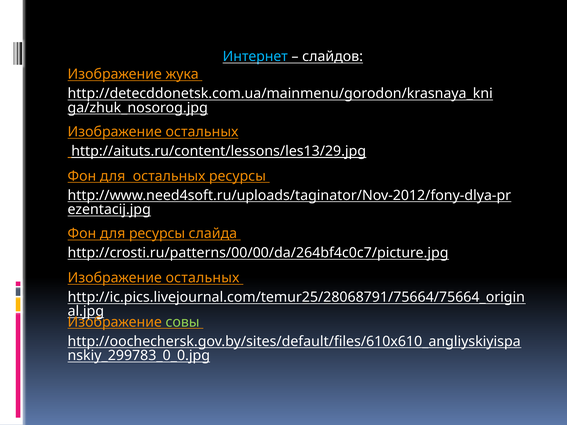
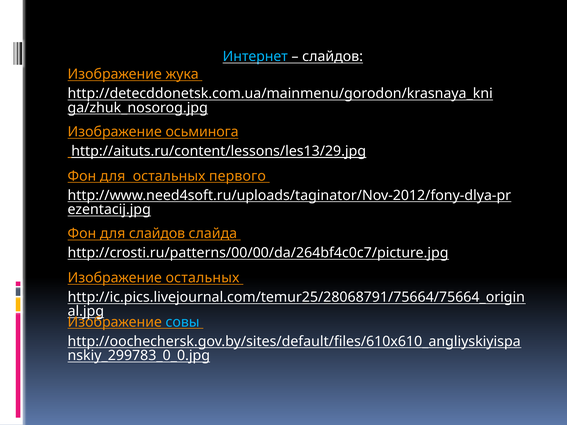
остальных at (202, 132): остальных -> осьминога
остальных ресурсы: ресурсы -> первого
для ресурсы: ресурсы -> слайдов
совы colour: light green -> light blue
